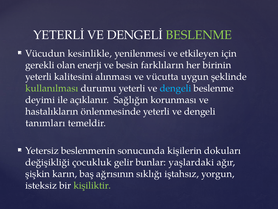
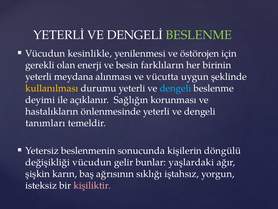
etkileyen: etkileyen -> östörojen
kalitesini: kalitesini -> meydana
kullanılması colour: light green -> yellow
dokuları: dokuları -> döngülü
değişikliği çocukluk: çocukluk -> vücudun
kişiliktir colour: light green -> pink
